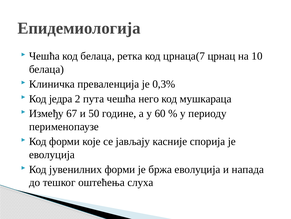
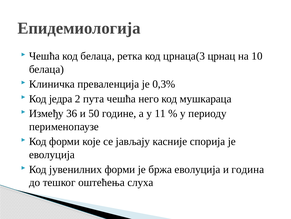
црнаца(7: црнаца(7 -> црнаца(3
67: 67 -> 36
60: 60 -> 11
напада: напада -> година
